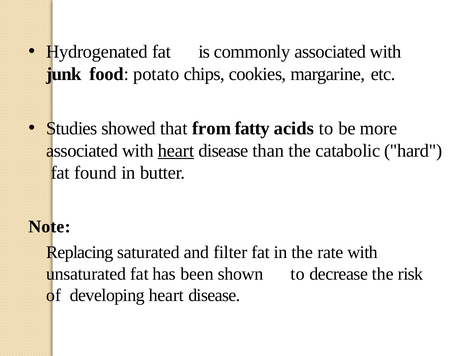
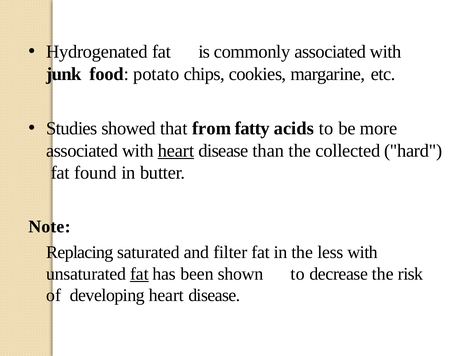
catabolic: catabolic -> collected
rate: rate -> less
fat at (139, 273) underline: none -> present
